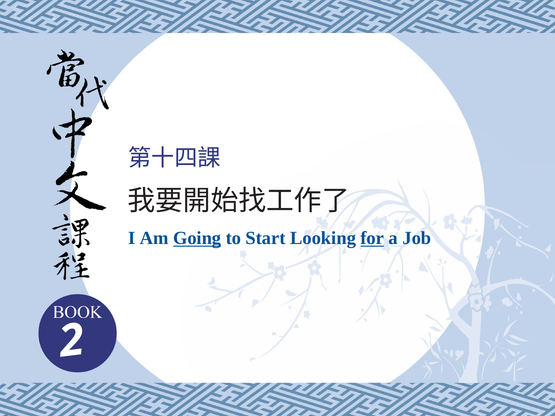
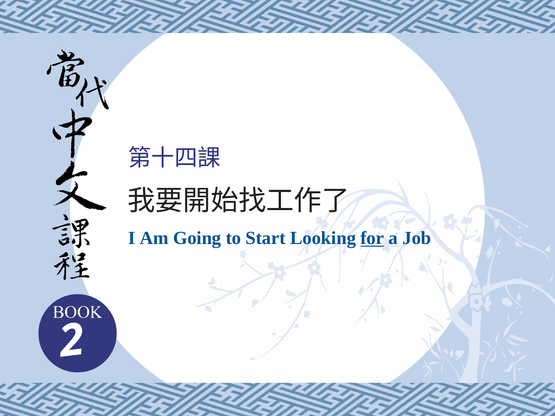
Going underline: present -> none
